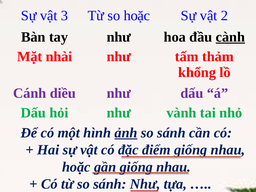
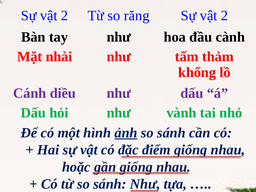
3 at (65, 16): 3 -> 2
so hoặc: hoặc -> răng
cành underline: present -> none
